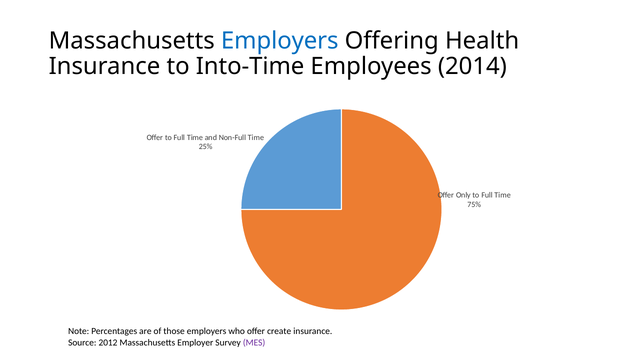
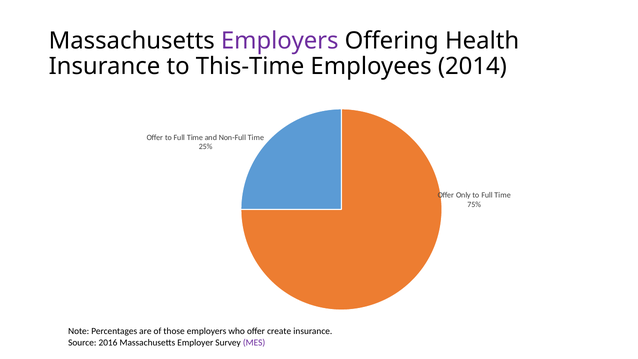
Employers at (280, 41) colour: blue -> purple
Into-Time: Into-Time -> This-Time
2012: 2012 -> 2016
